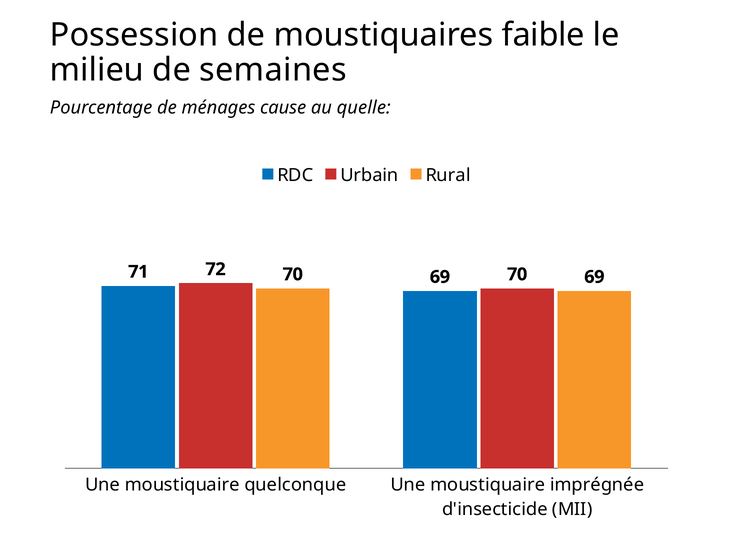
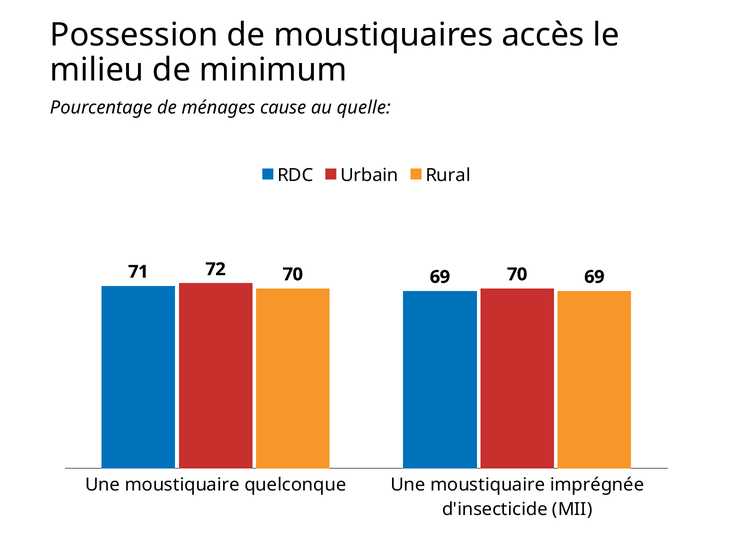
faible: faible -> accès
semaines: semaines -> minimum
